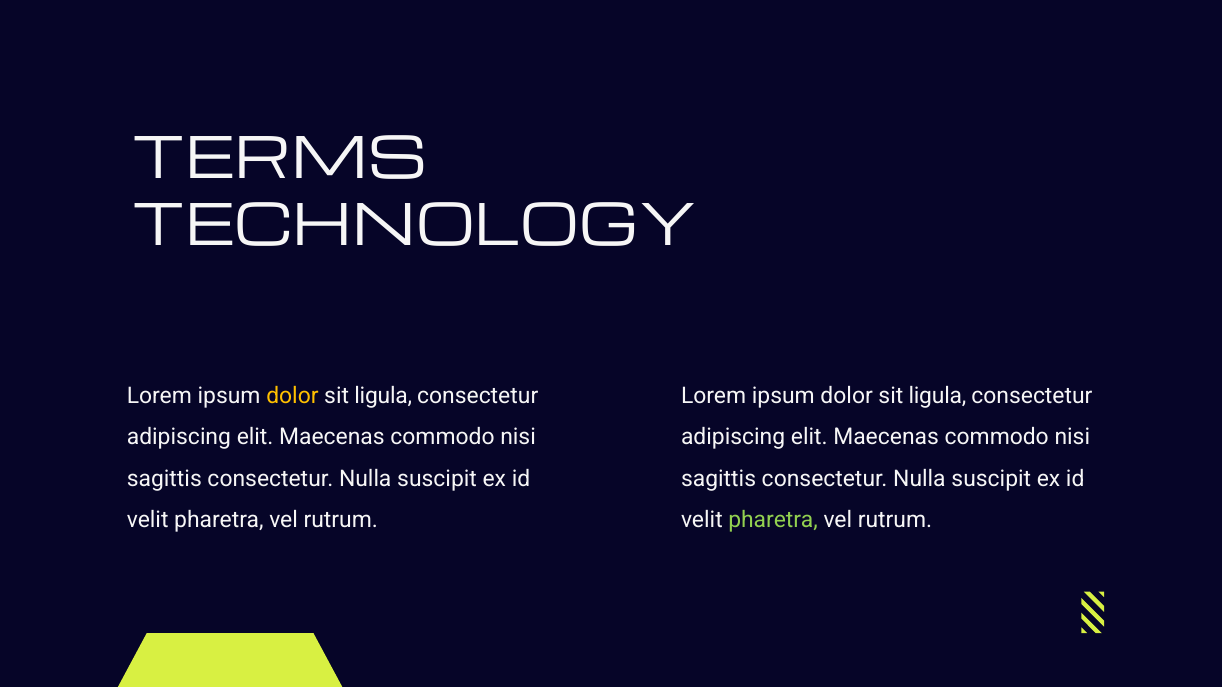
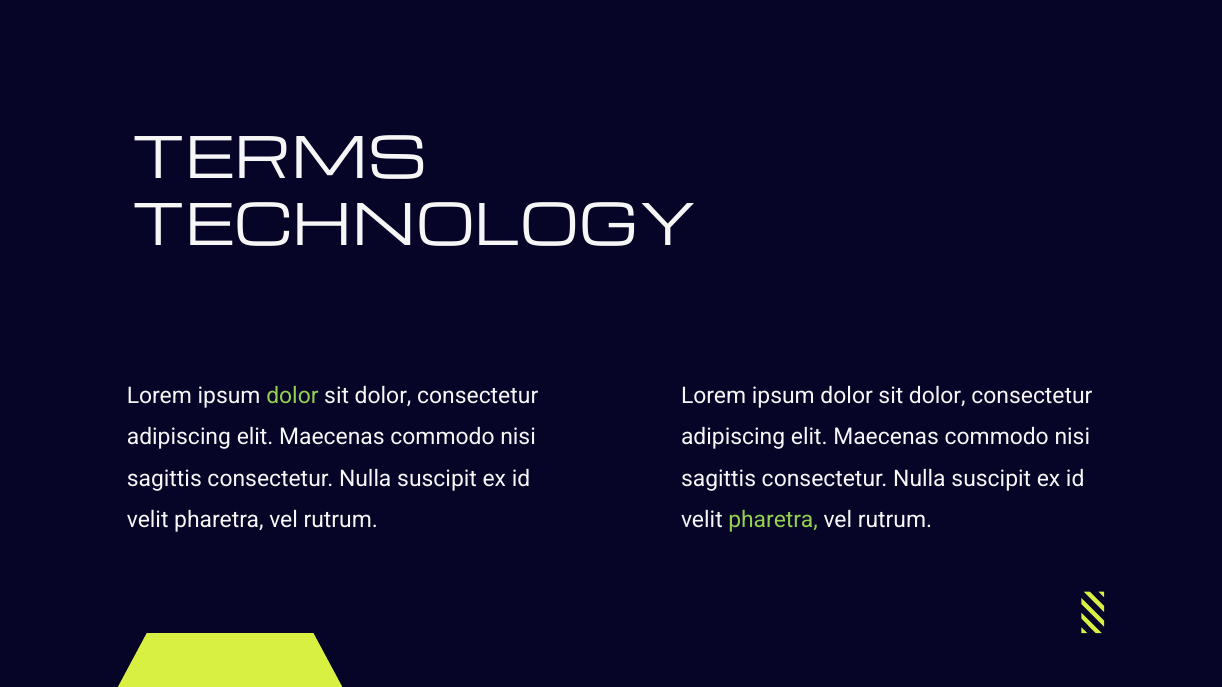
dolor at (292, 396) colour: yellow -> light green
ligula at (383, 396): ligula -> dolor
ligula at (937, 396): ligula -> dolor
